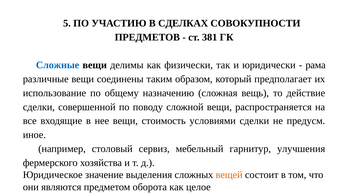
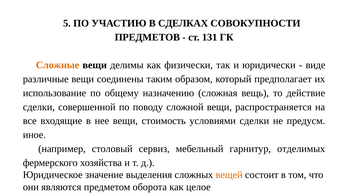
381: 381 -> 131
Сложные colour: blue -> orange
рама: рама -> виде
улучшения: улучшения -> отделимых
